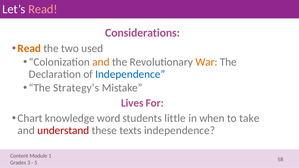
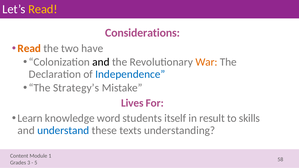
Read at (43, 9) colour: pink -> yellow
used: used -> have
and at (101, 62) colour: orange -> black
Chart: Chart -> Learn
little: little -> itself
when: when -> result
take: take -> skills
understand colour: red -> blue
texts independence: independence -> understanding
